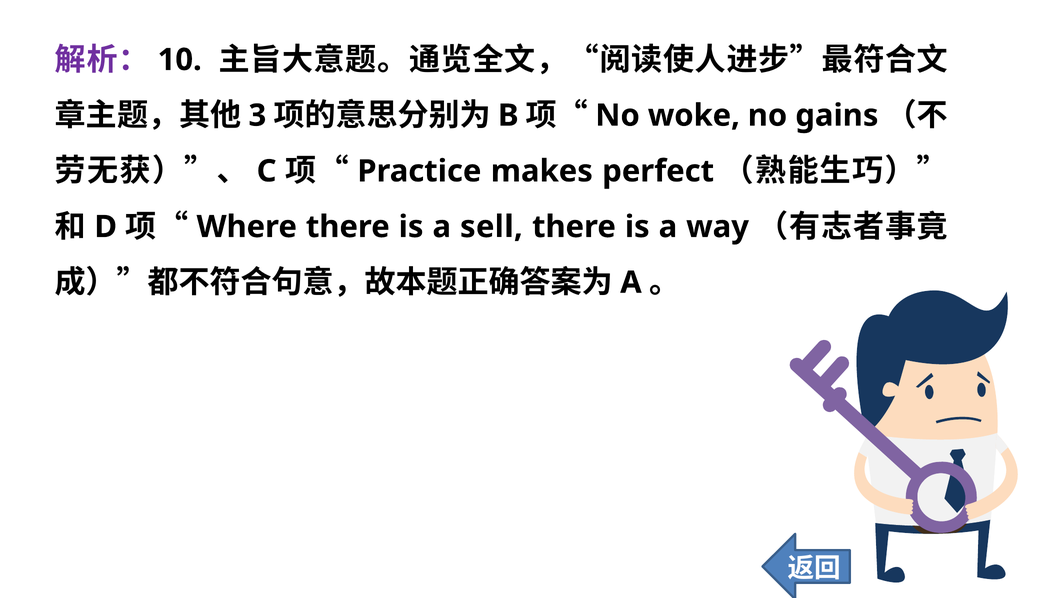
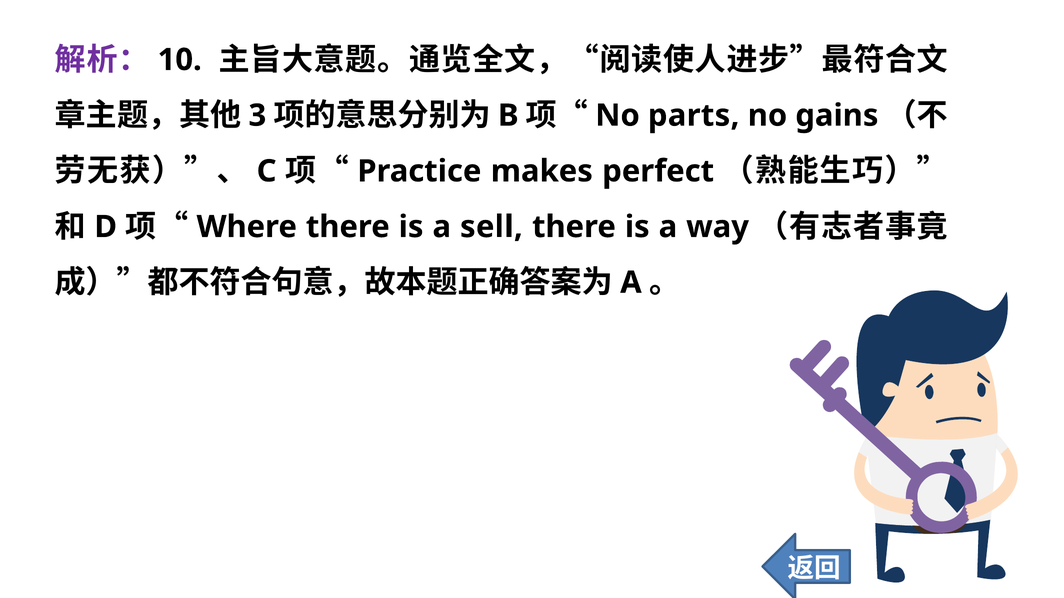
woke: woke -> parts
